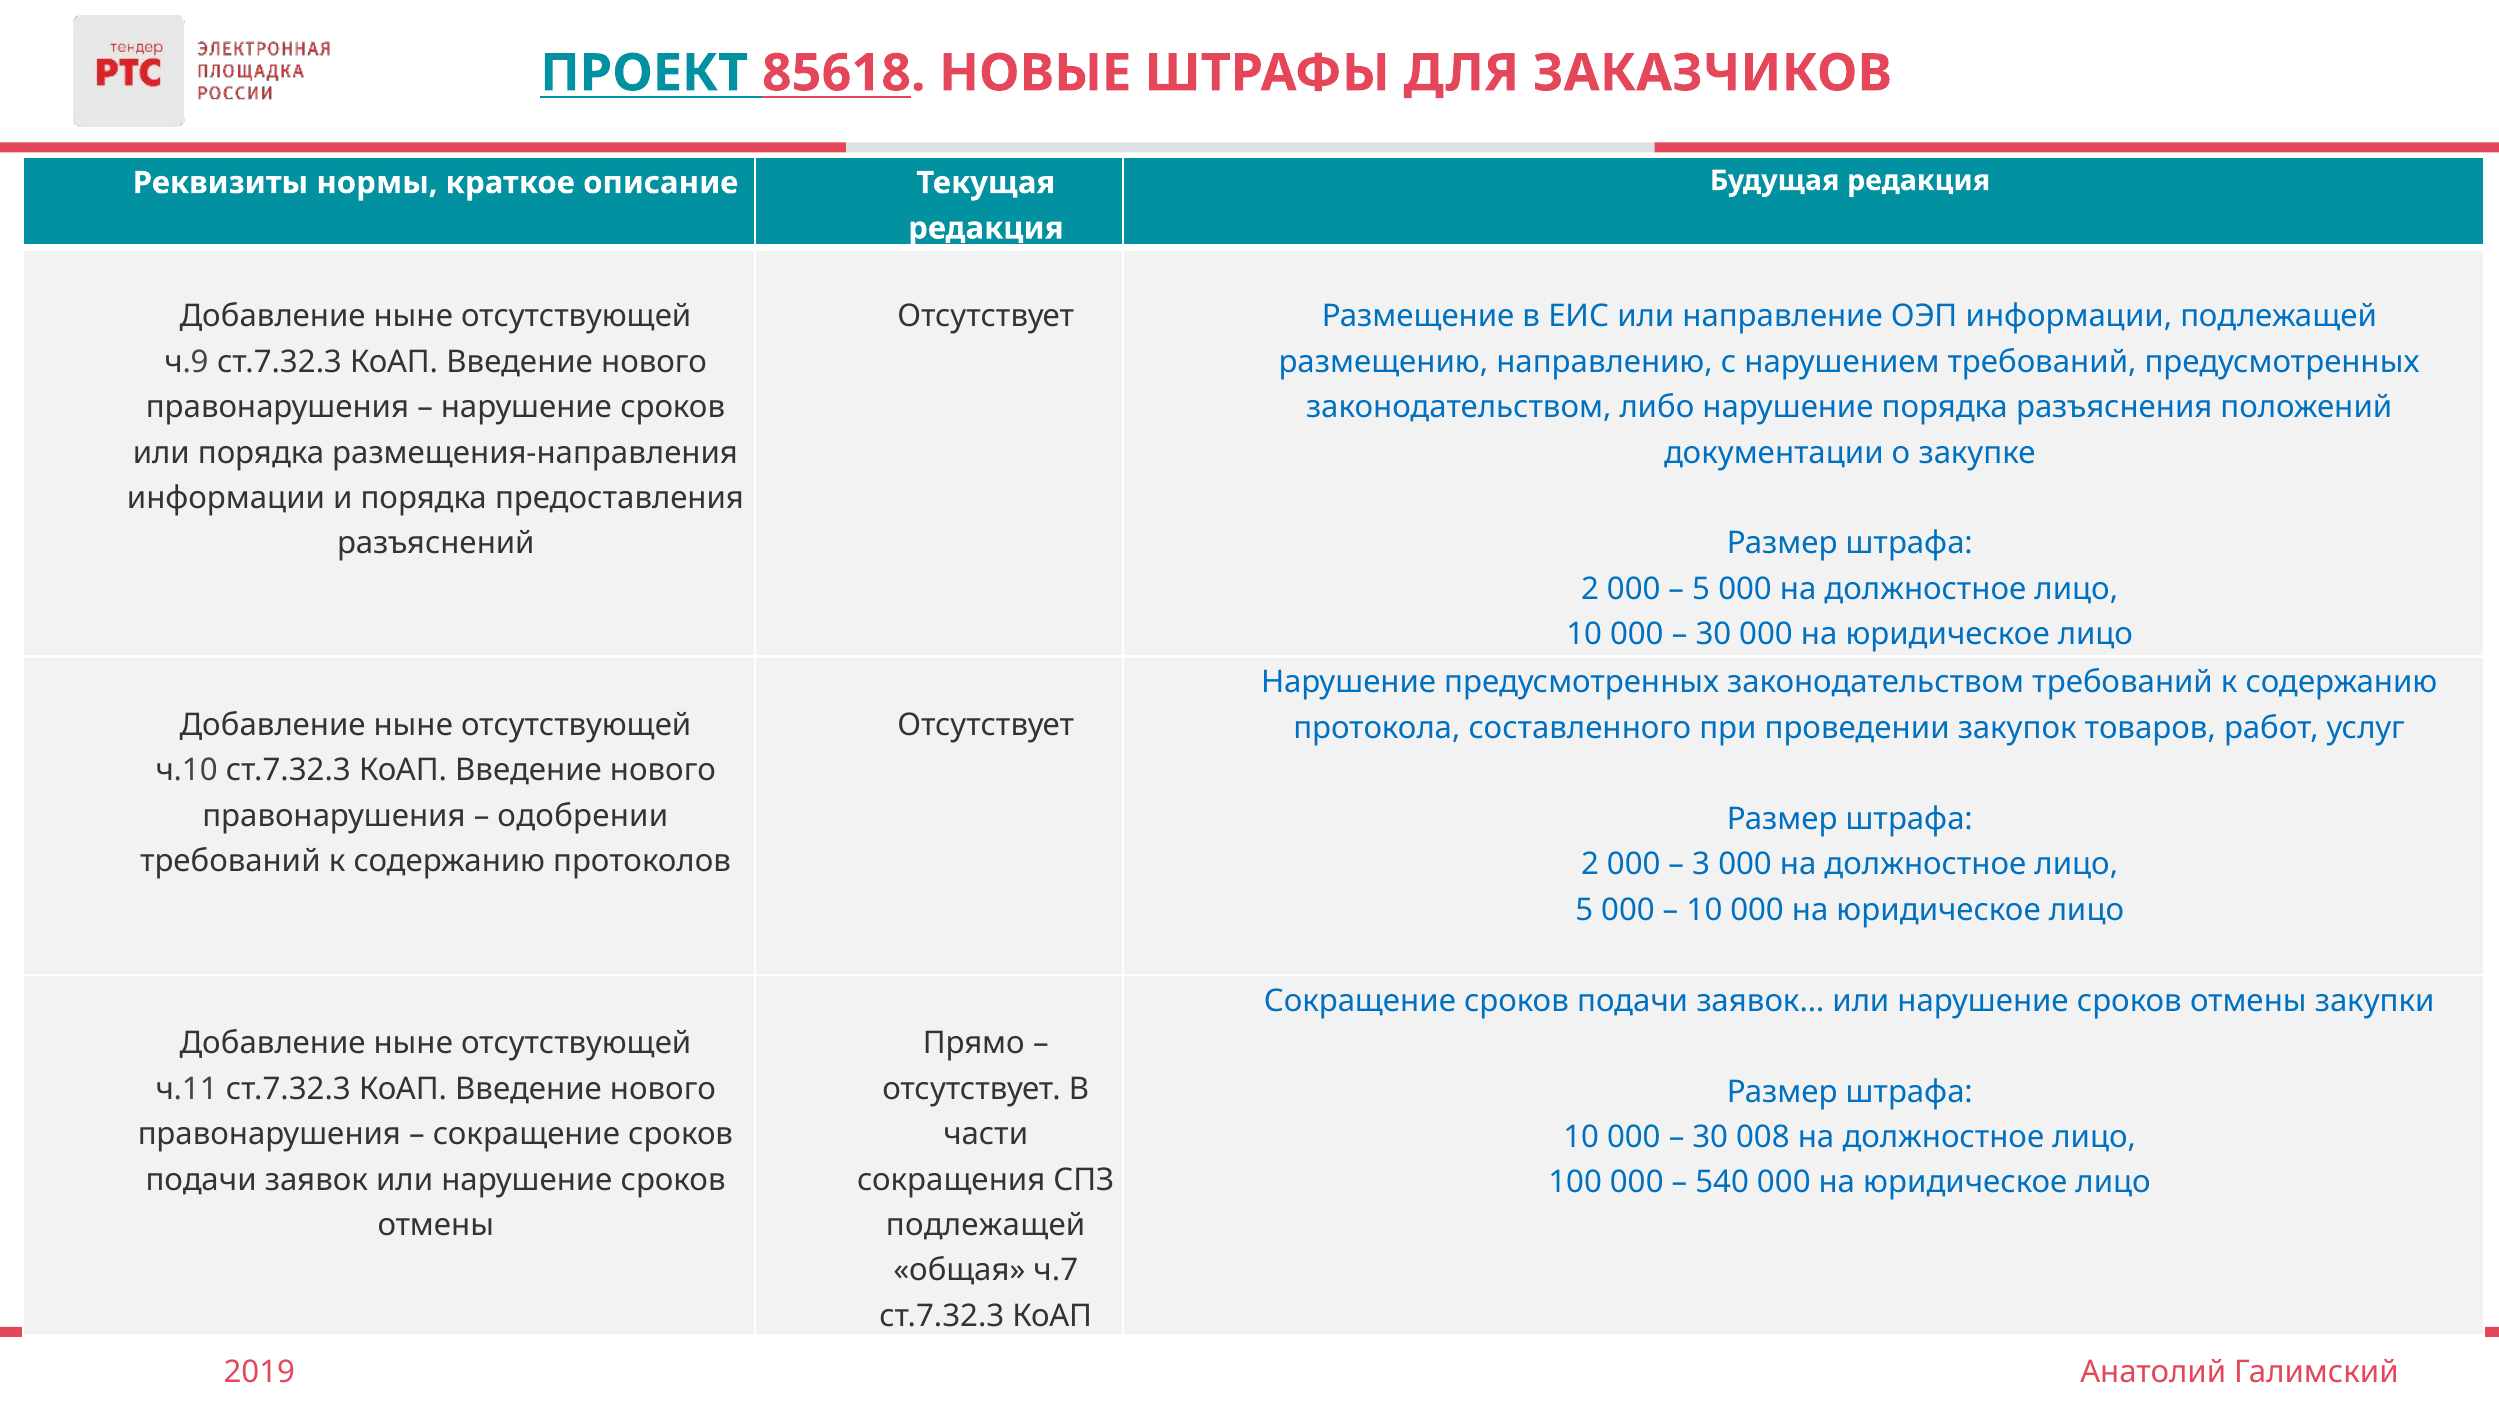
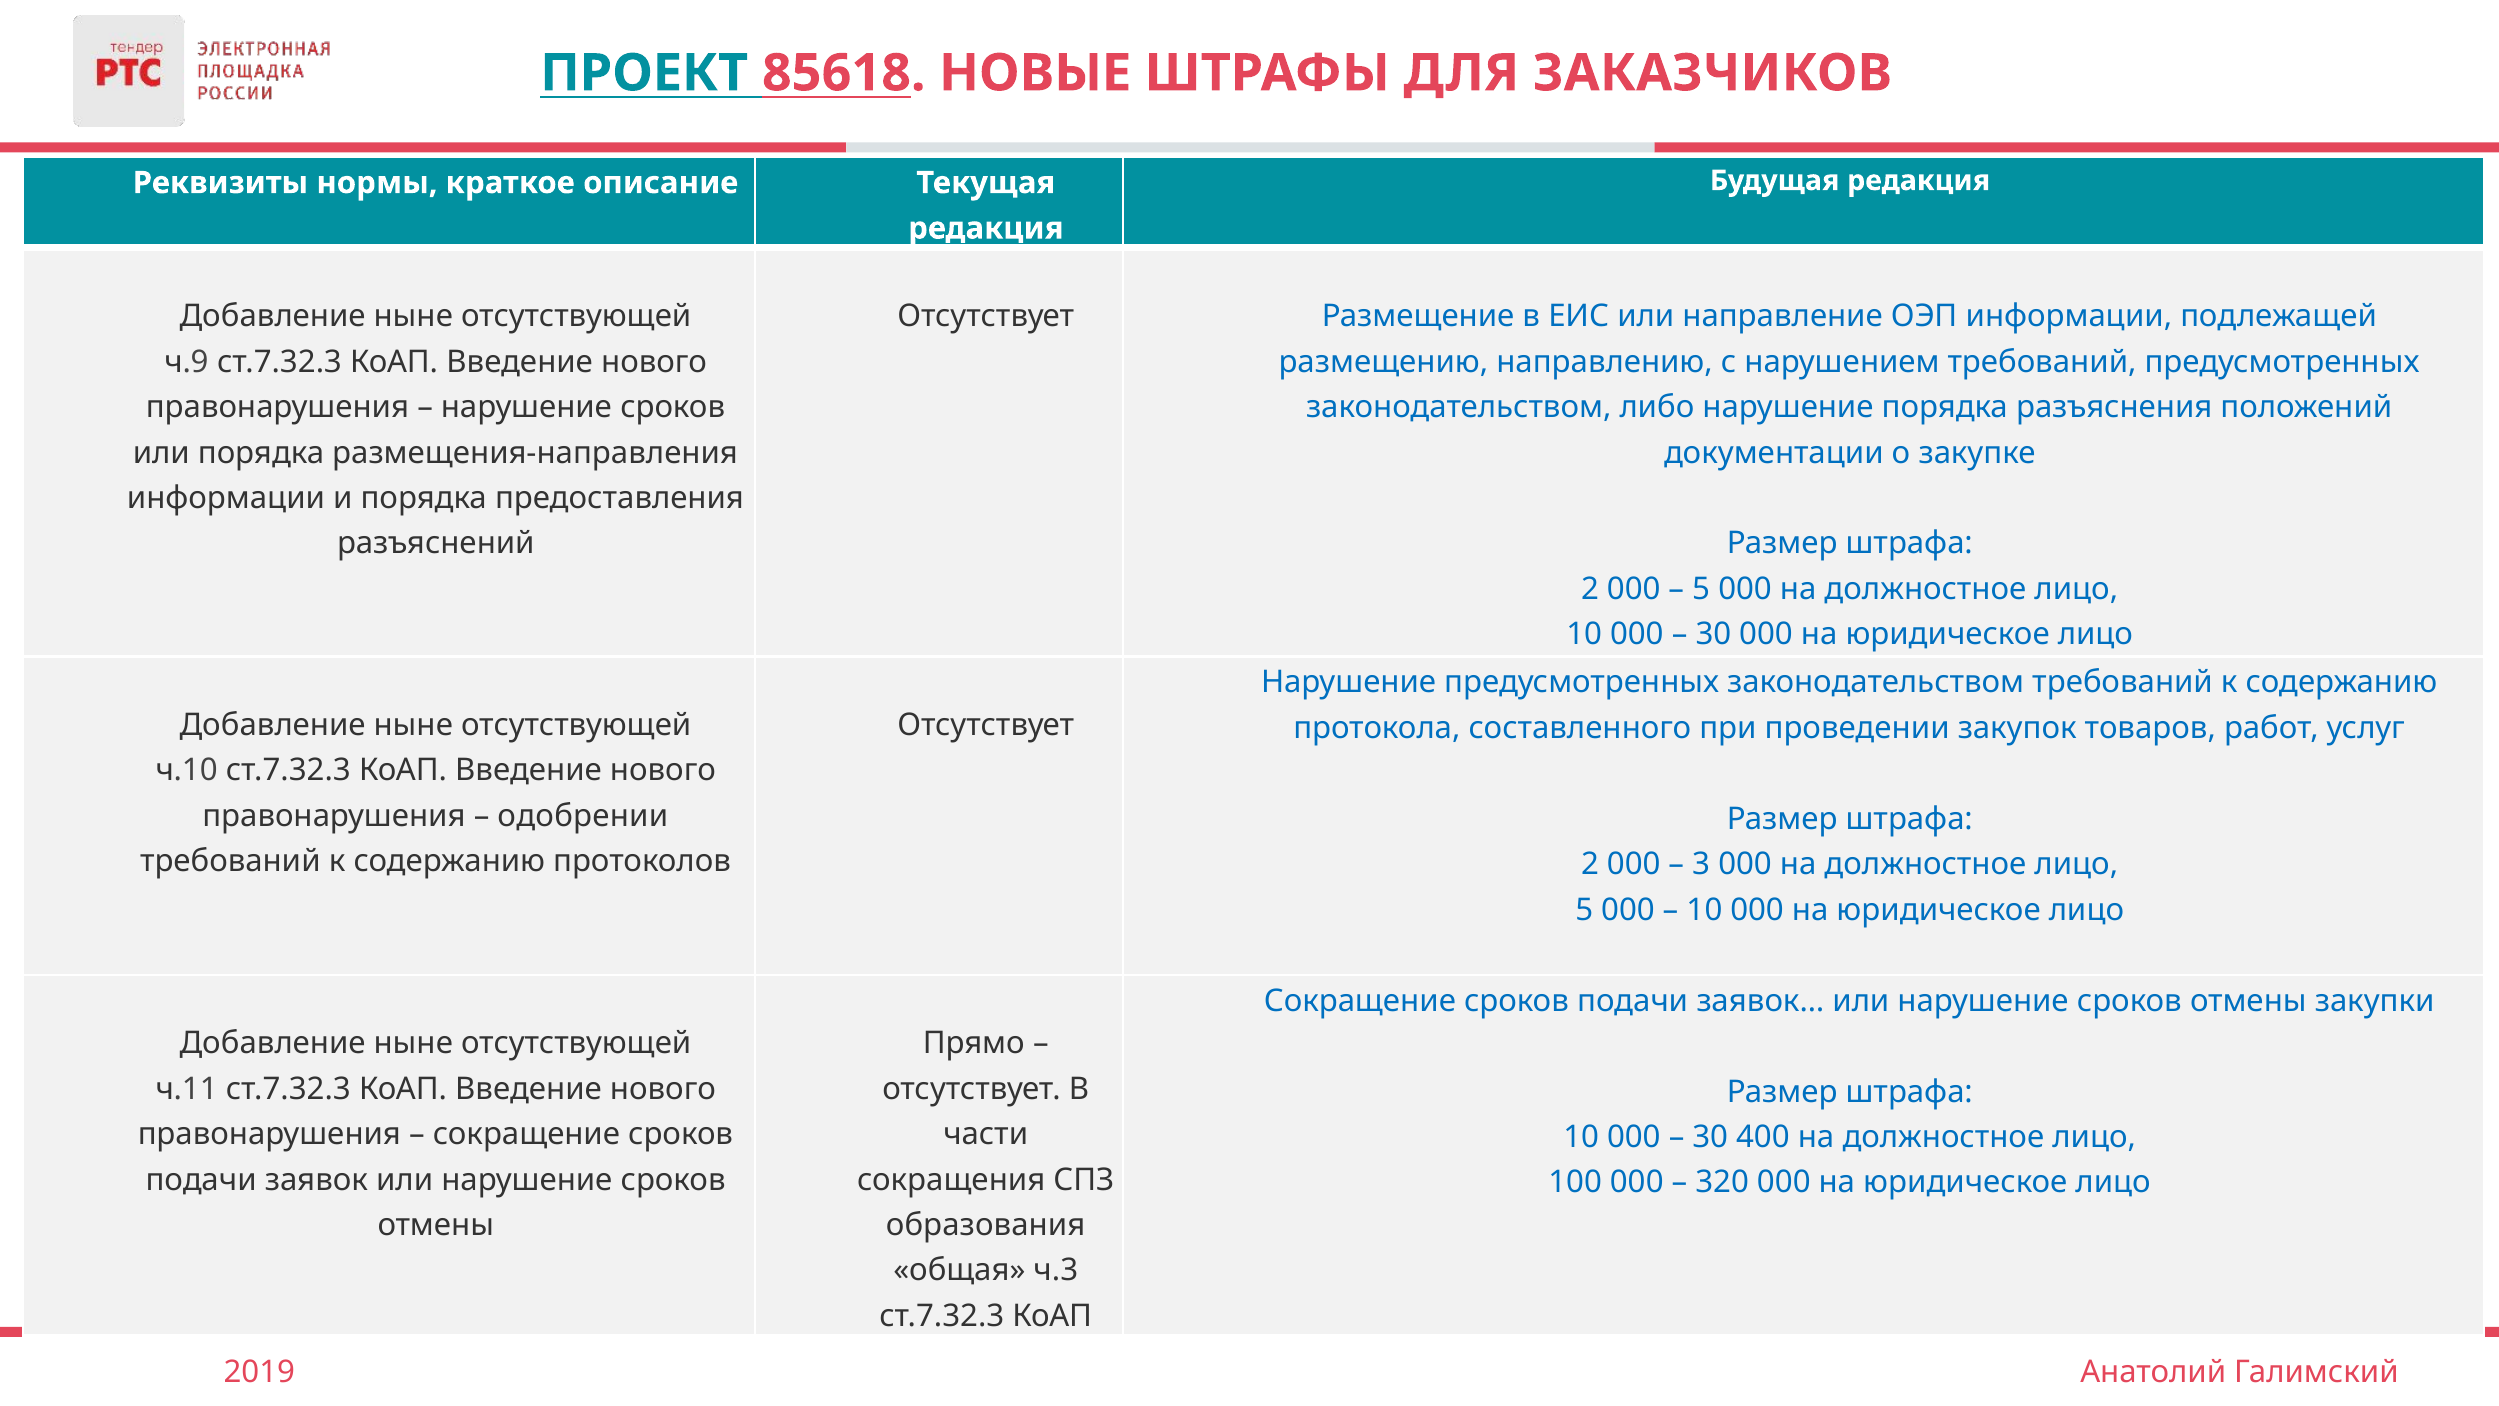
008: 008 -> 400
540: 540 -> 320
подлежащей at (986, 1225): подлежащей -> образования
ч.7: ч.7 -> ч.3
